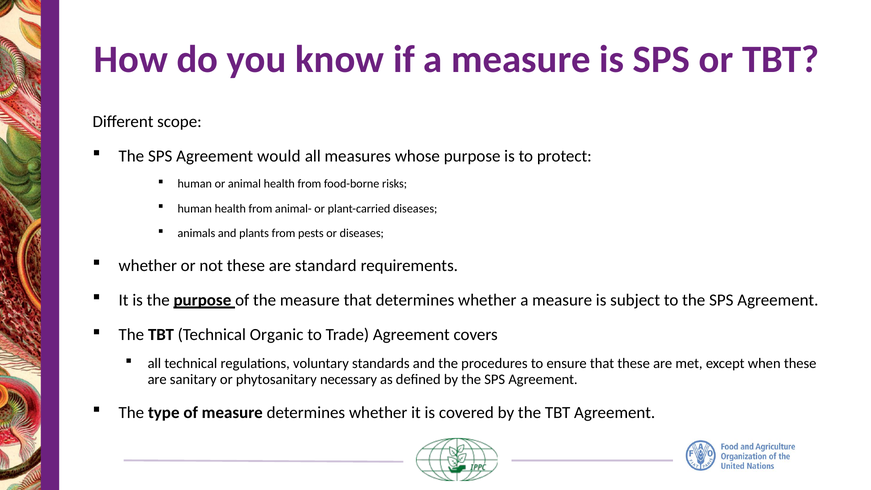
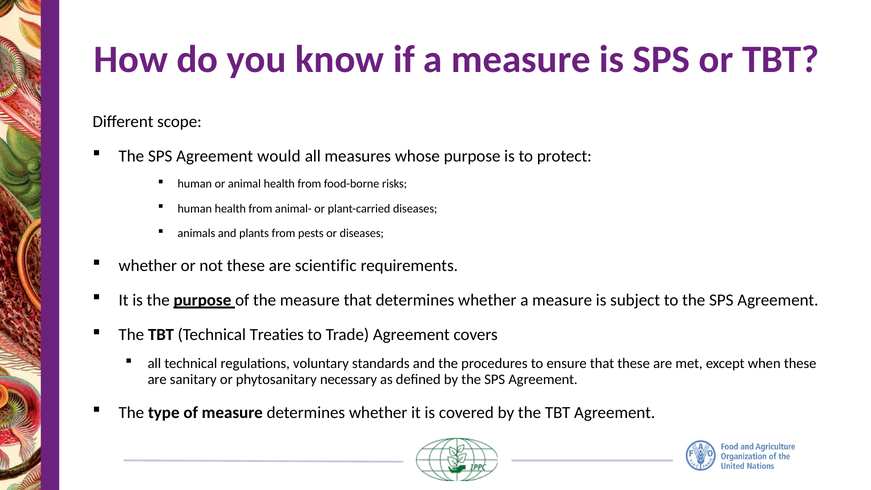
standard: standard -> scientific
Organic: Organic -> Treaties
